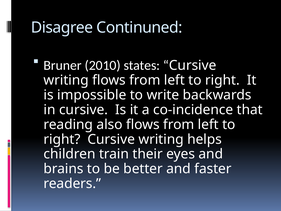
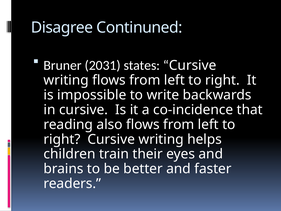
2010: 2010 -> 2031
